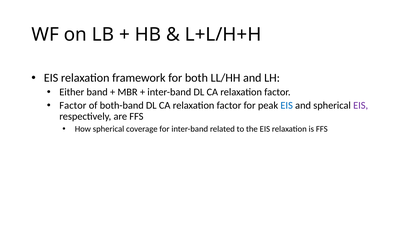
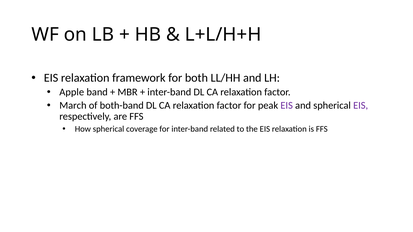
Either: Either -> Apple
Factor at (73, 106): Factor -> March
EIS at (287, 106) colour: blue -> purple
